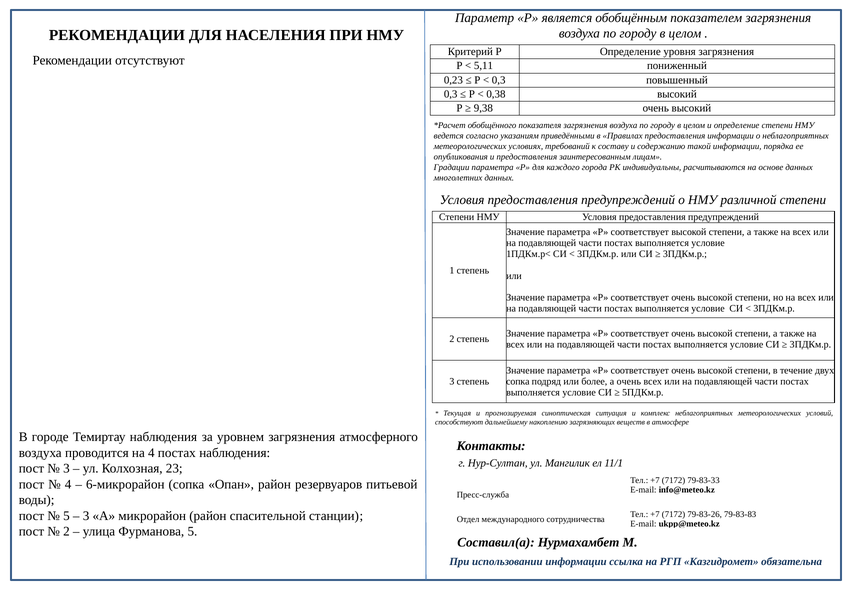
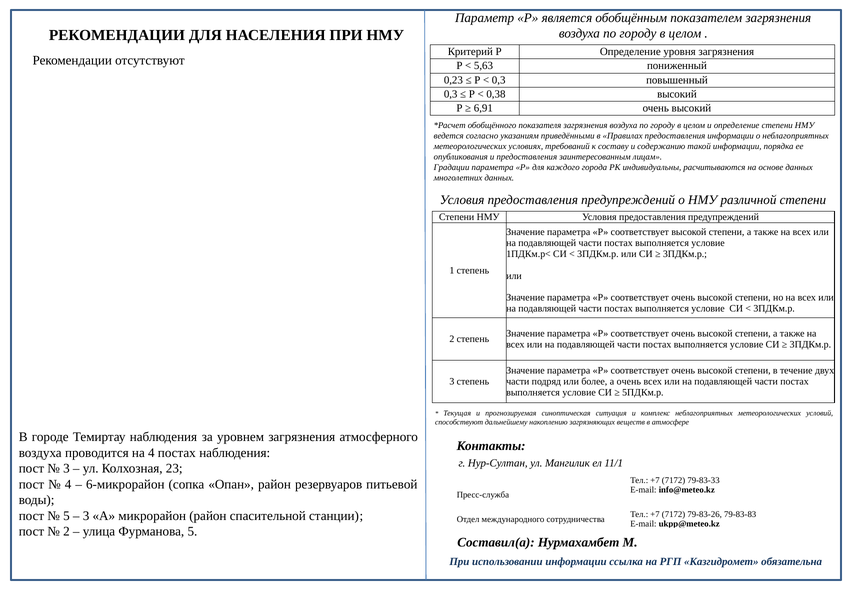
5,11: 5,11 -> 5,63
9,38: 9,38 -> 6,91
сопка at (518, 382): сопка -> части
